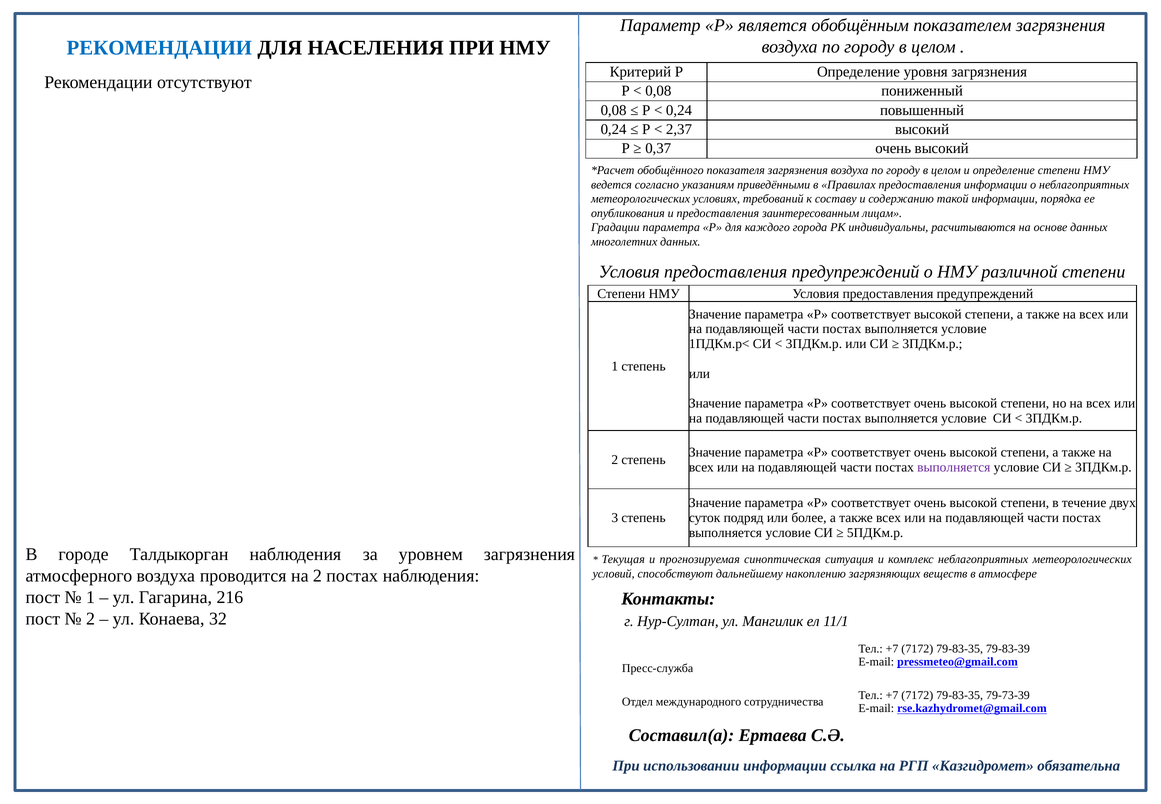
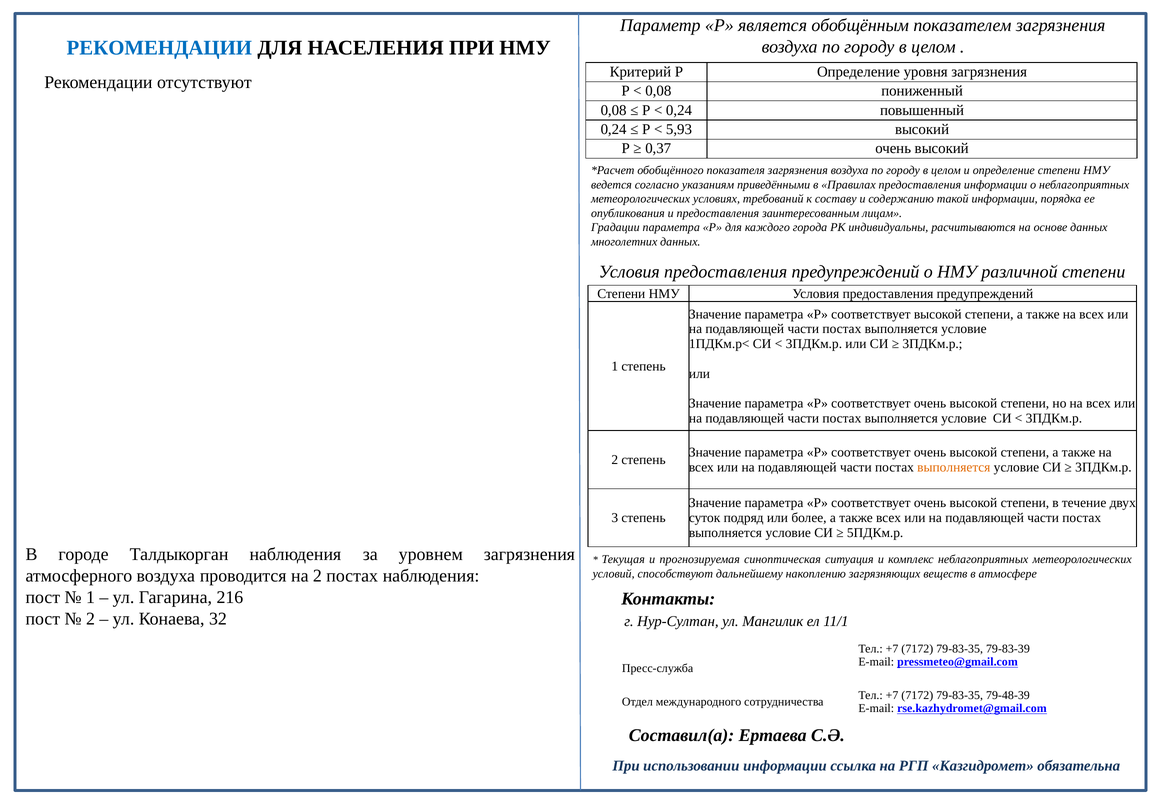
2,37: 2,37 -> 5,93
выполняется at (954, 467) colour: purple -> orange
79-73-39: 79-73-39 -> 79-48-39
